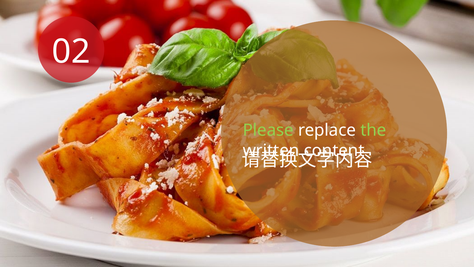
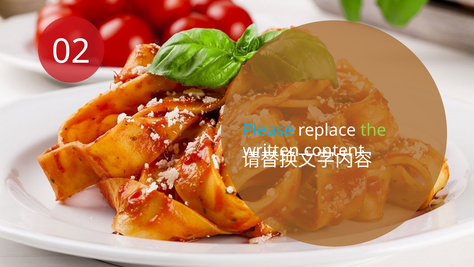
Please colour: light green -> light blue
